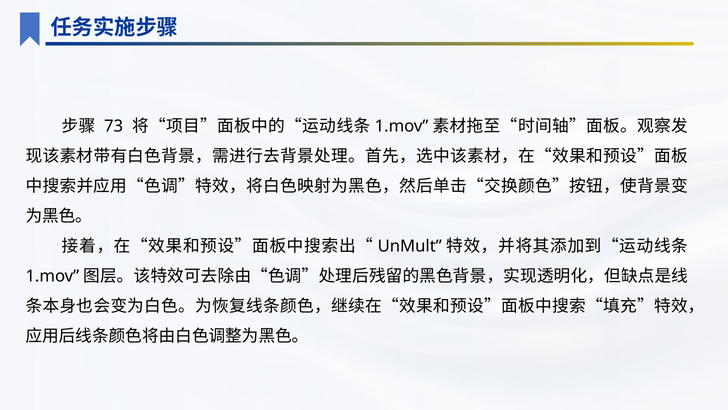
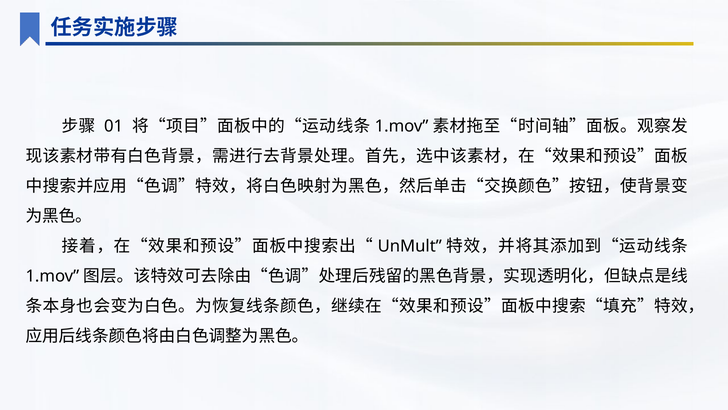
73: 73 -> 01
